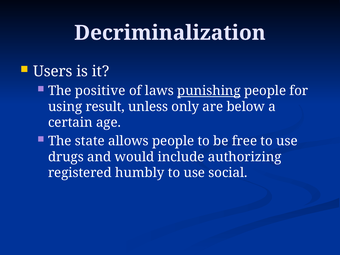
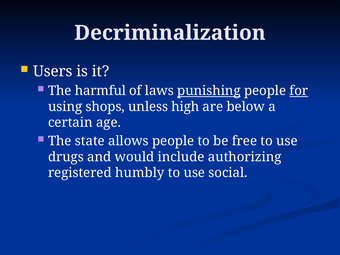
positive: positive -> harmful
for underline: none -> present
result: result -> shops
only: only -> high
